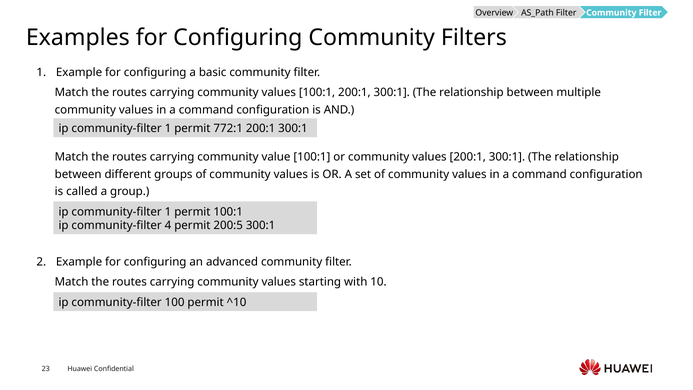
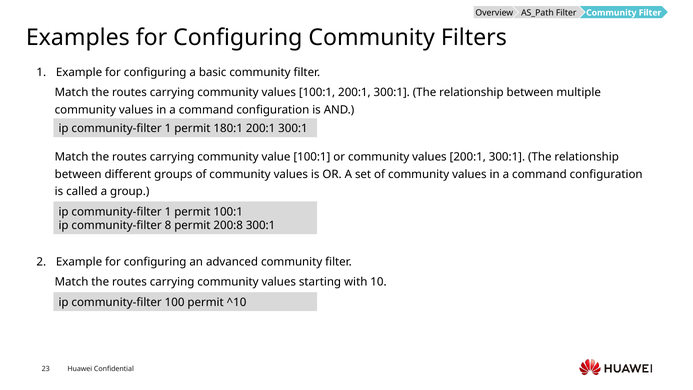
772:1: 772:1 -> 180:1
4: 4 -> 8
200:5: 200:5 -> 200:8
